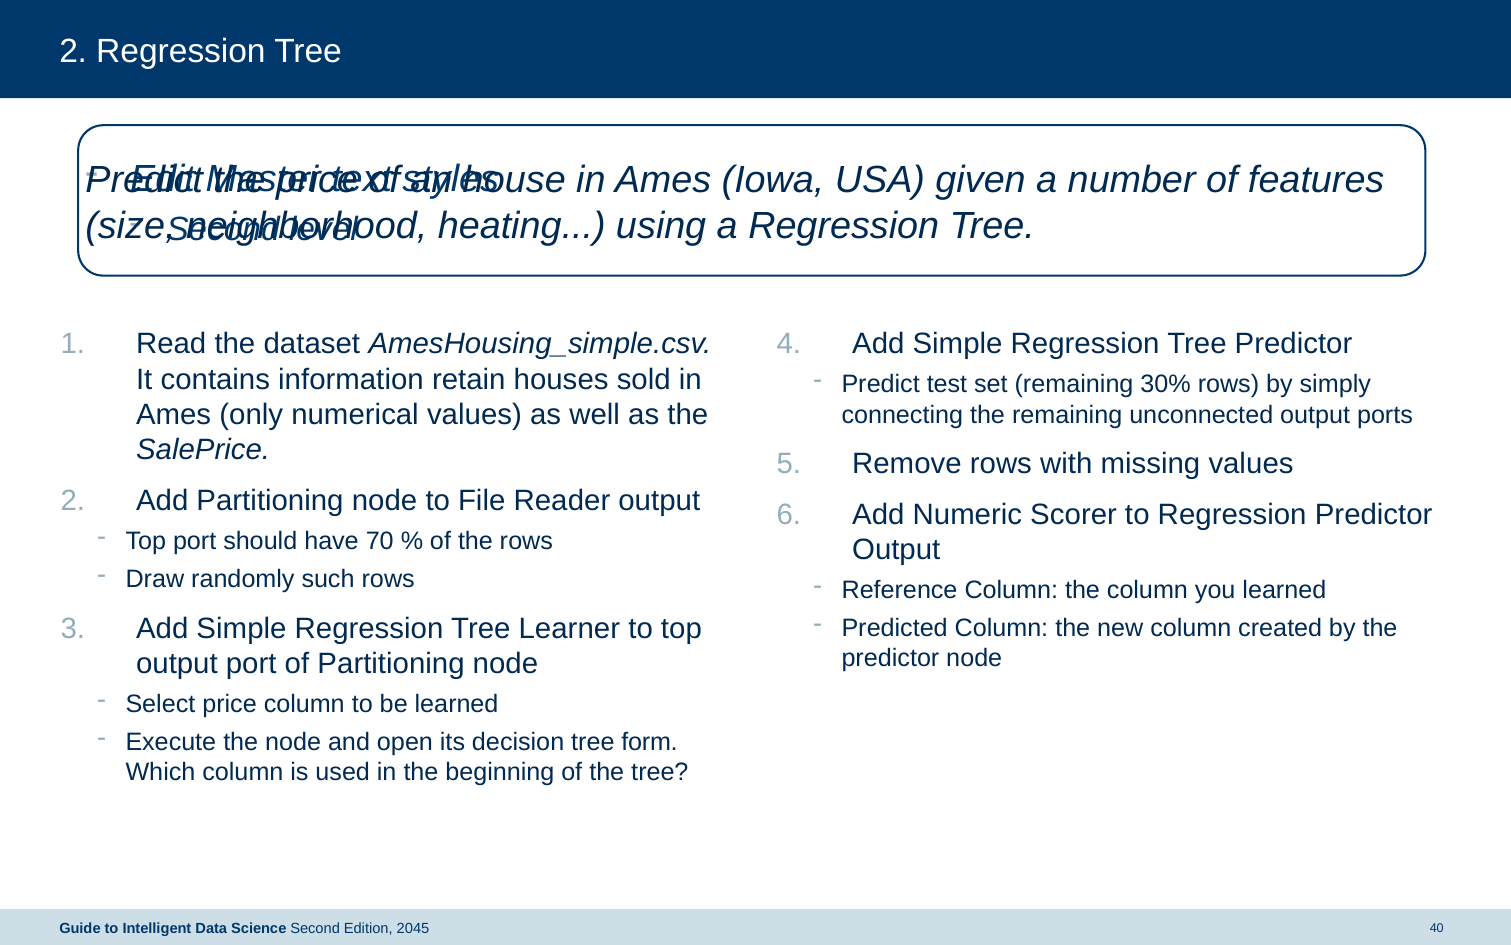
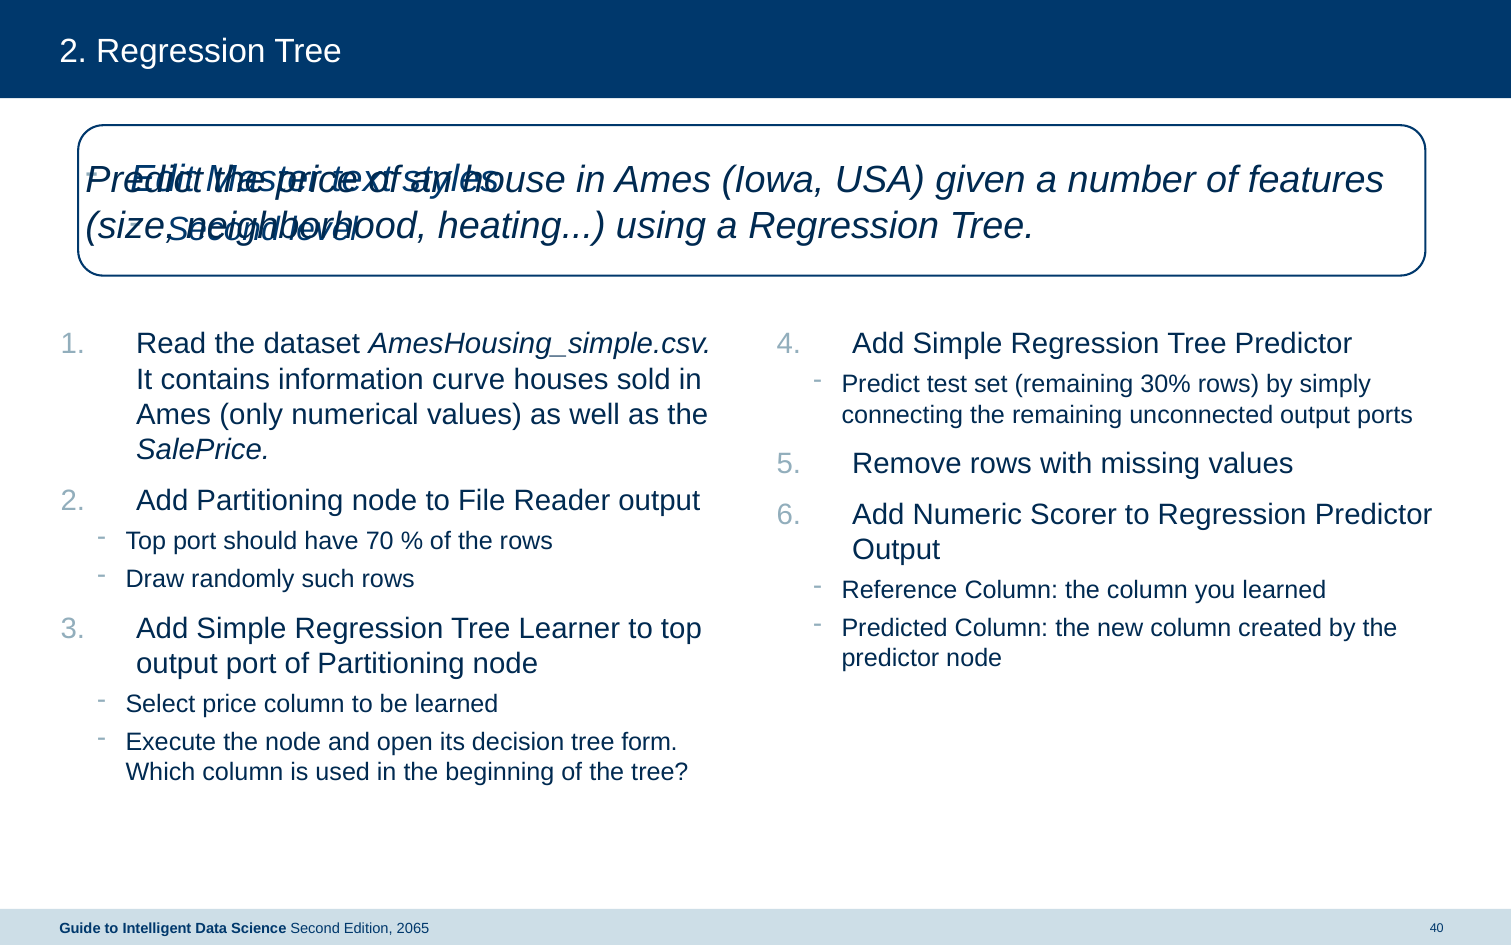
retain: retain -> curve
2045: 2045 -> 2065
